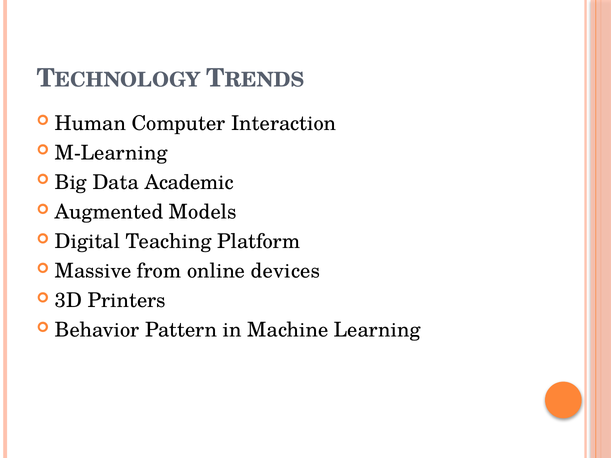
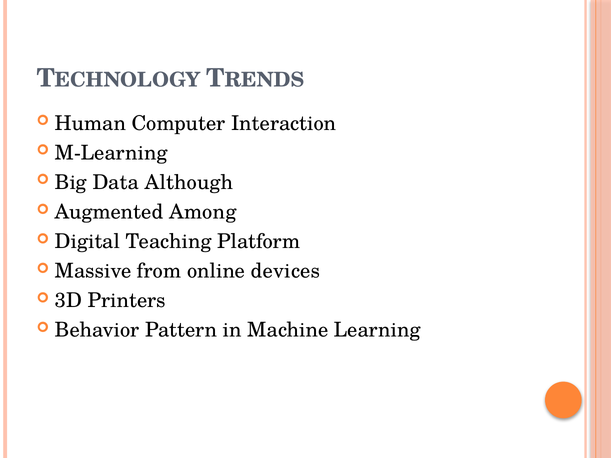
Academic: Academic -> Although
Models: Models -> Among
